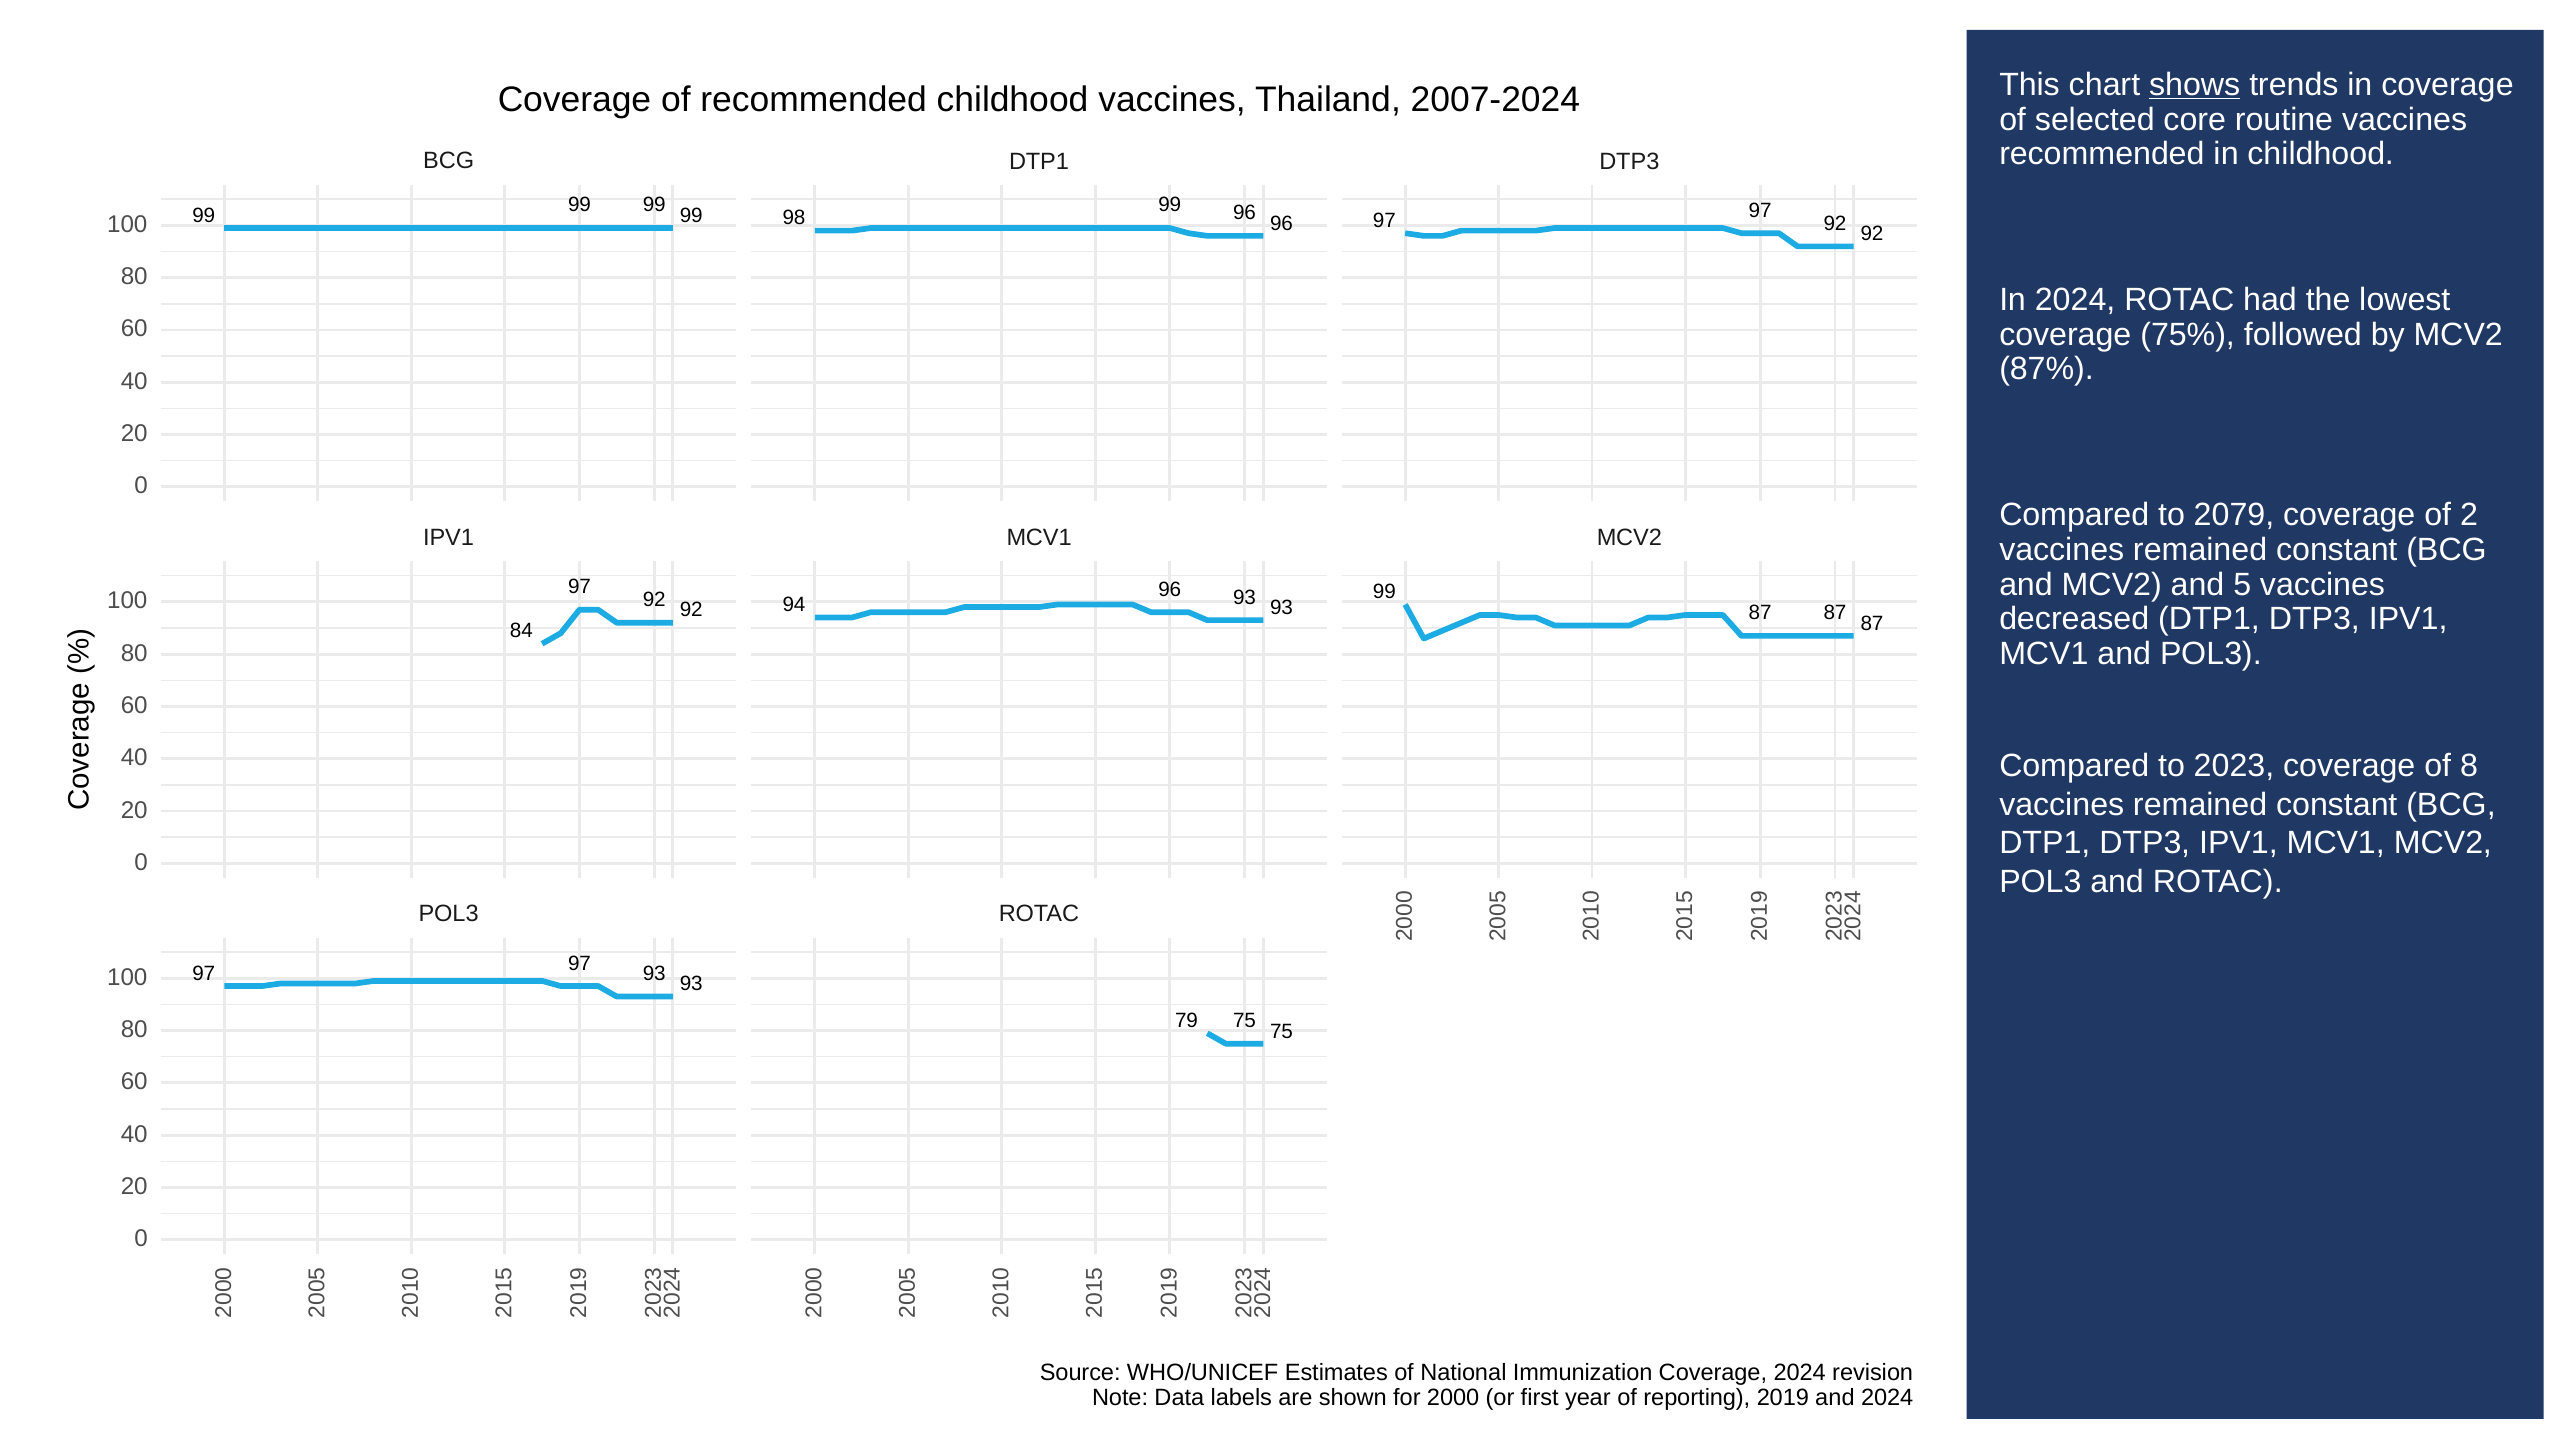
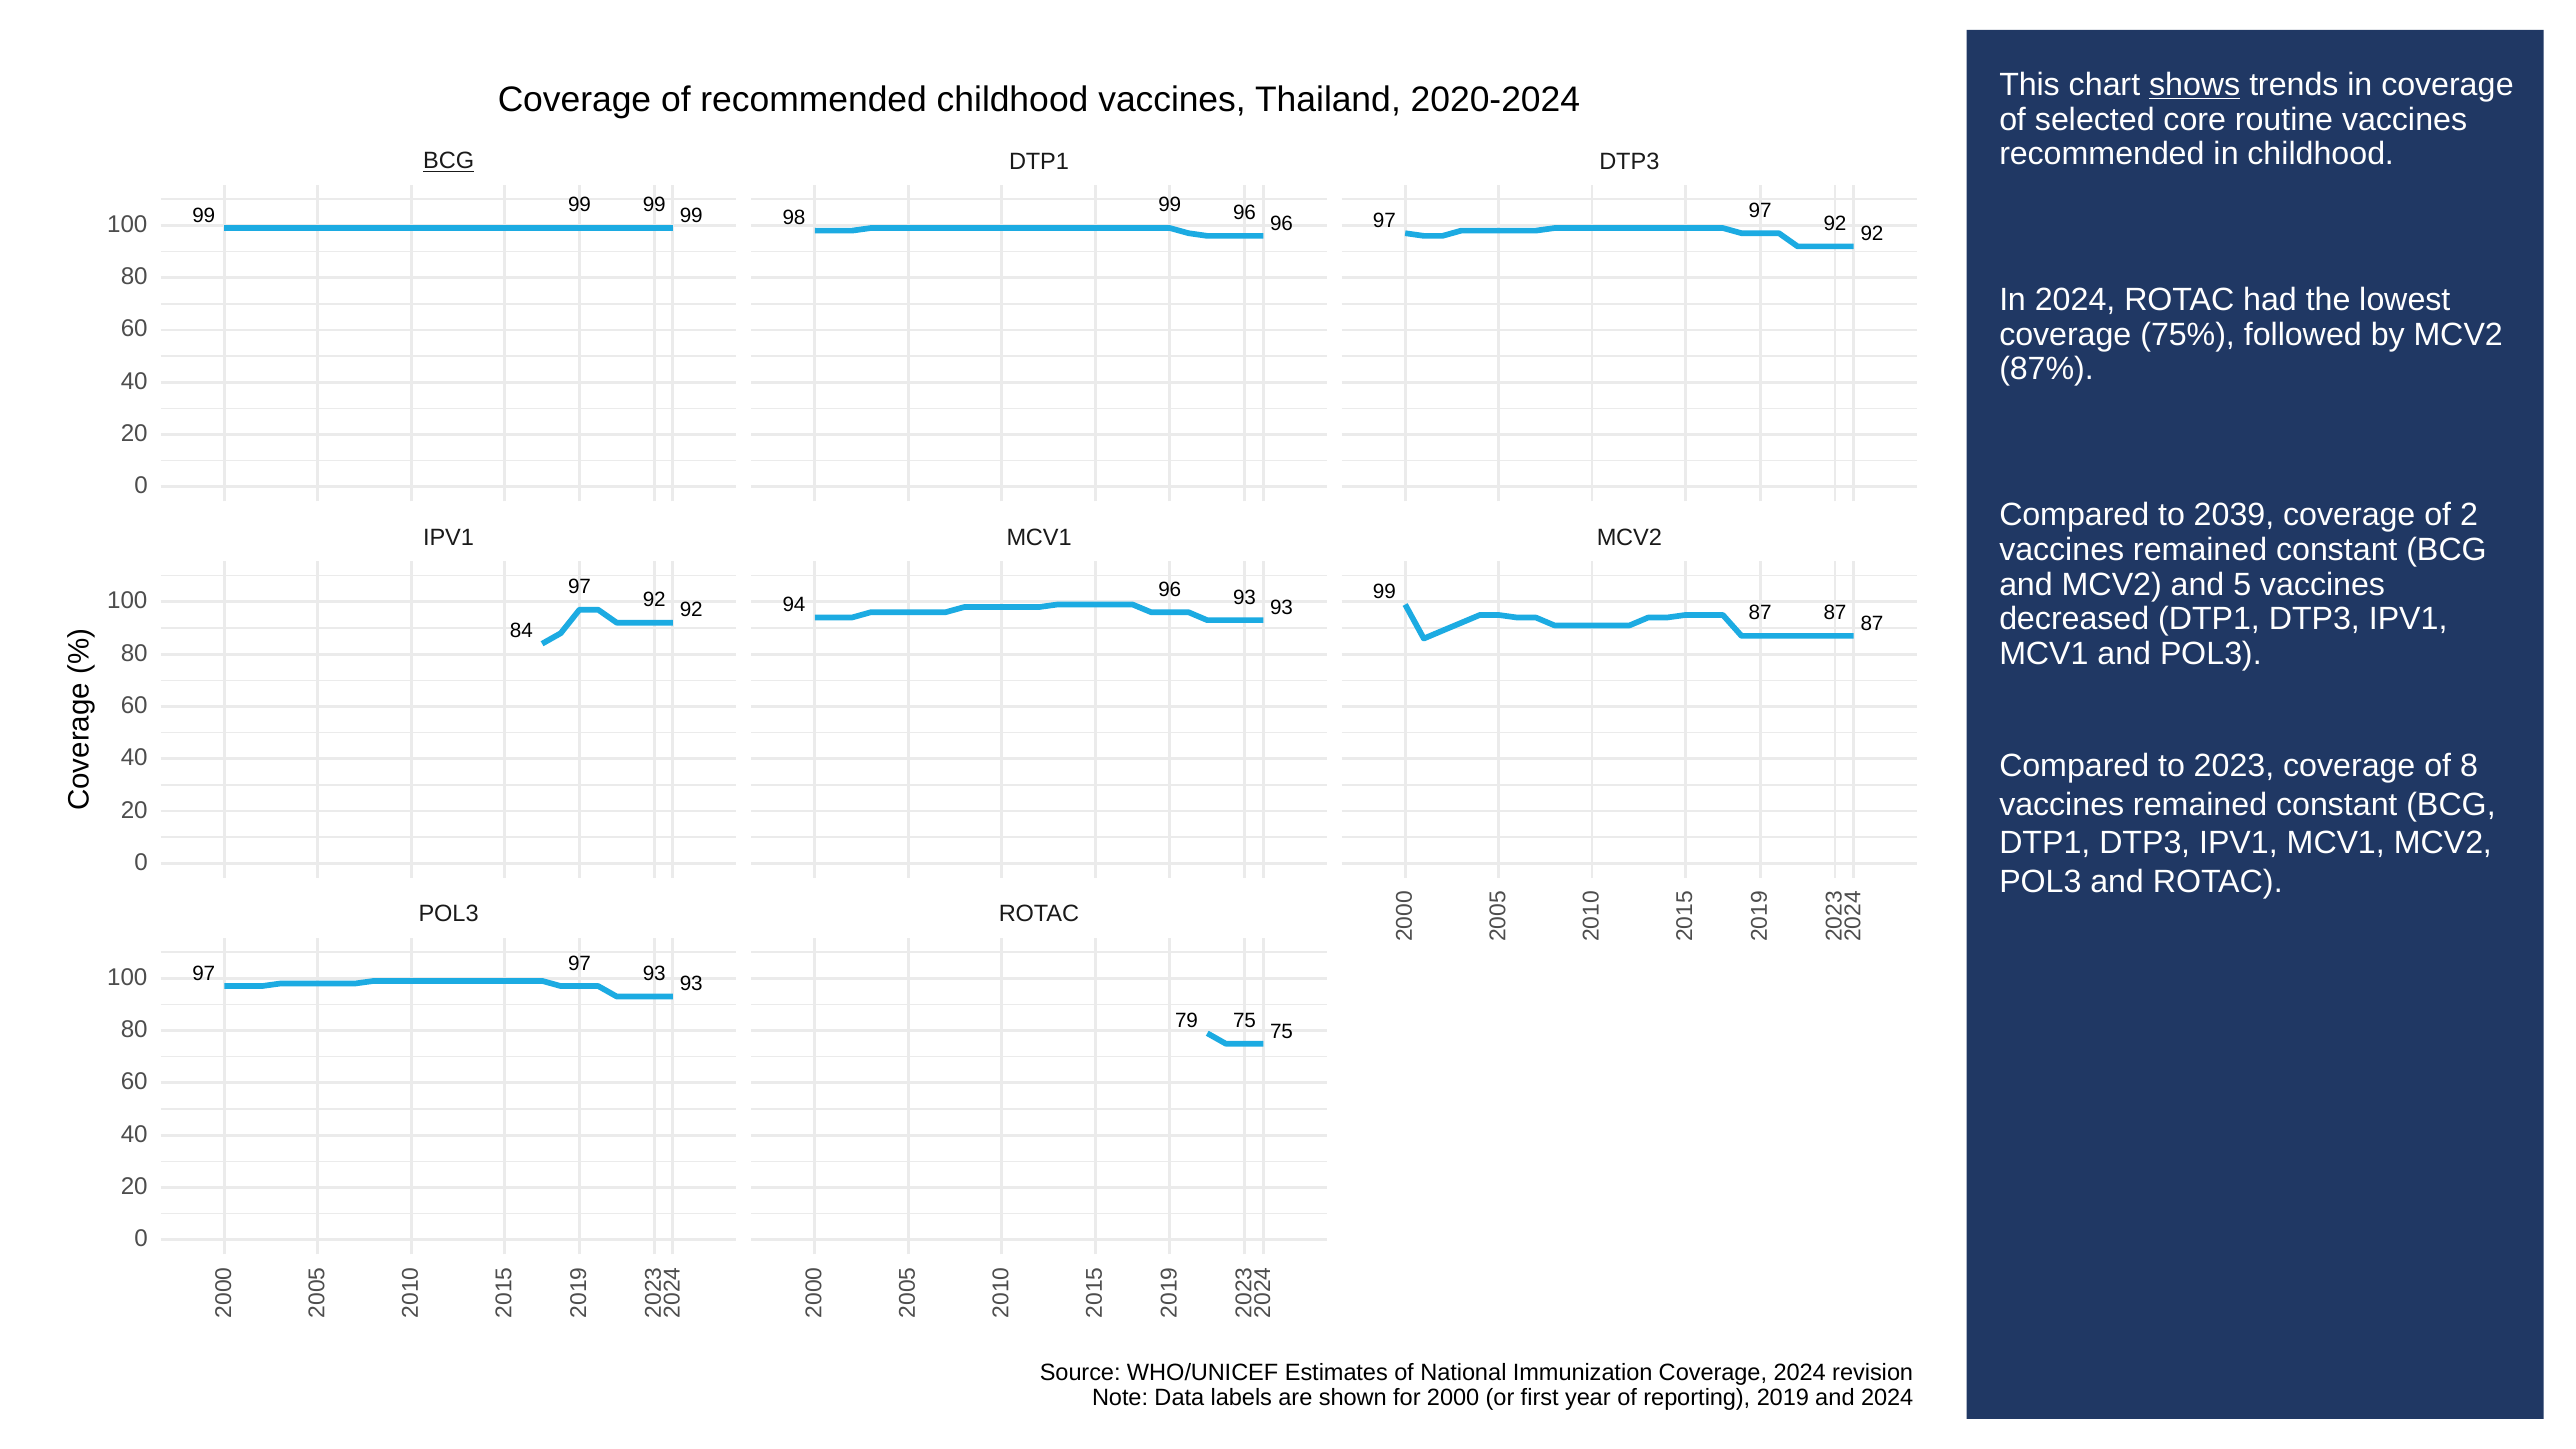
2007-2024: 2007-2024 -> 2020-2024
BCG at (449, 161) underline: none -> present
2079: 2079 -> 2039
